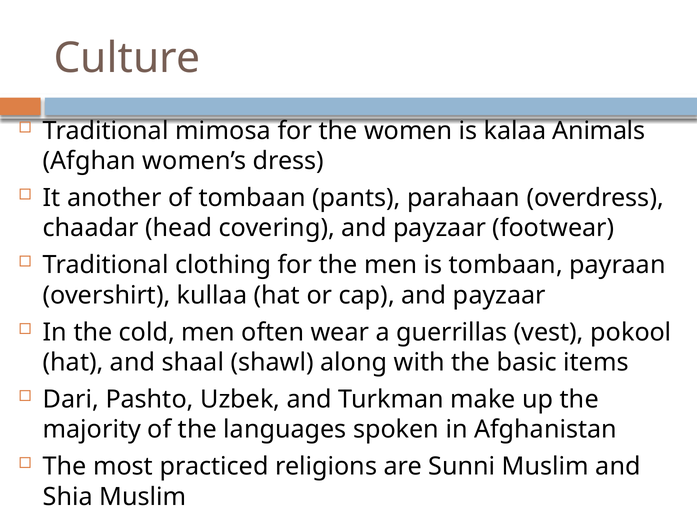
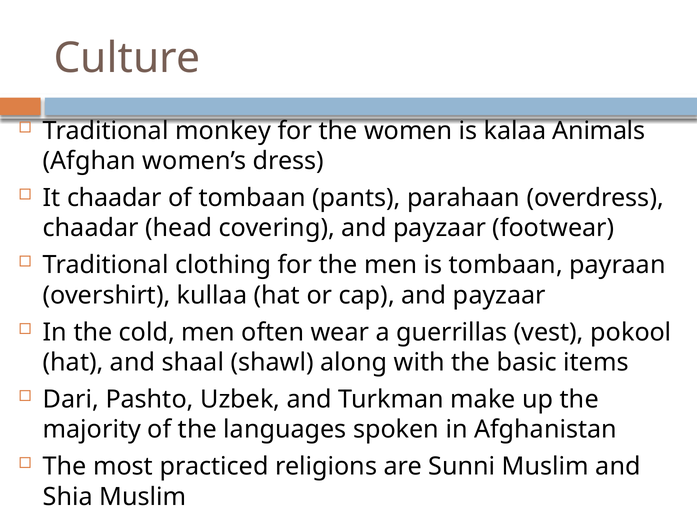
mimosa: mimosa -> monkey
It another: another -> chaadar
